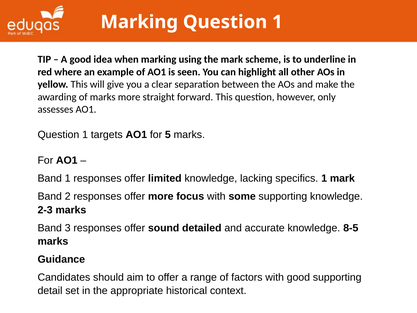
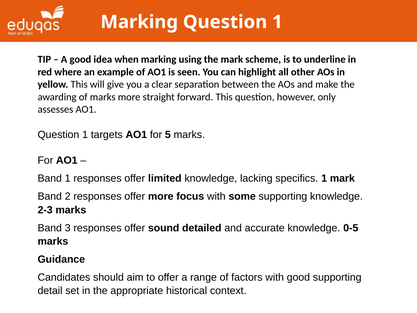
8-5: 8-5 -> 0-5
